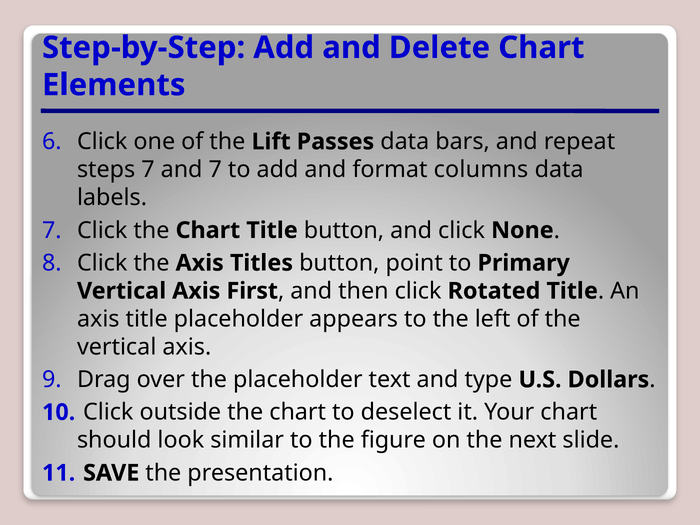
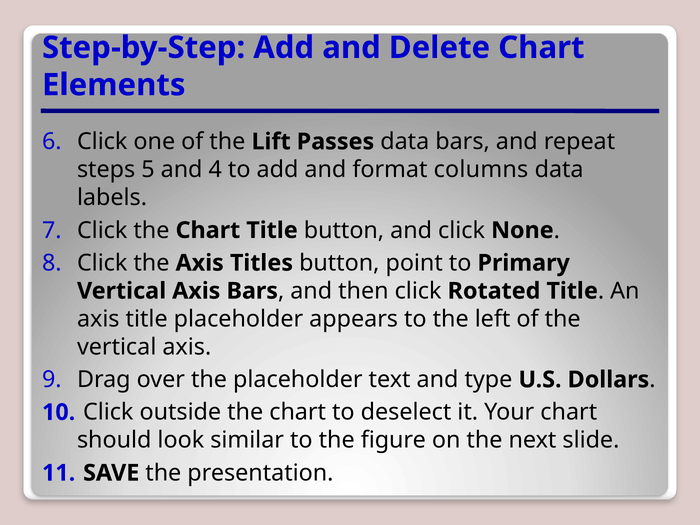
steps 7: 7 -> 5
and 7: 7 -> 4
Axis First: First -> Bars
